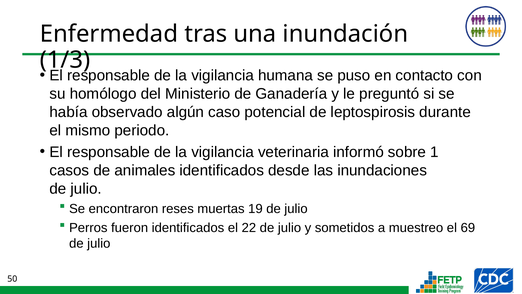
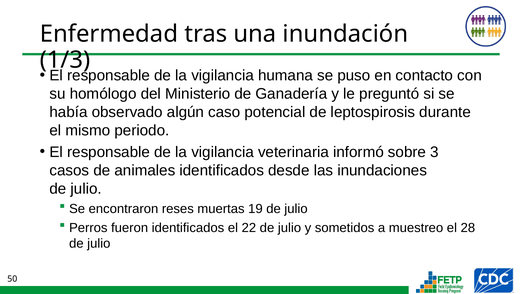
1: 1 -> 3
69: 69 -> 28
